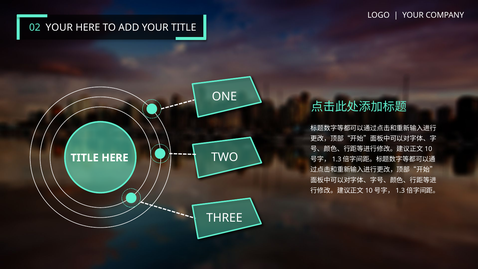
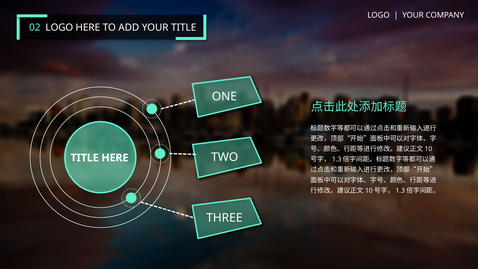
02 YOUR: YOUR -> LOGO
